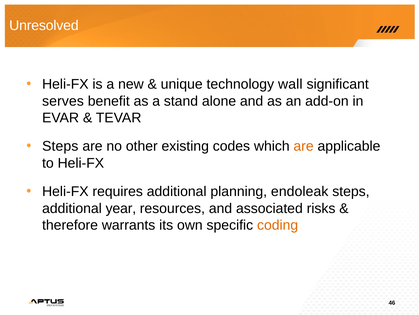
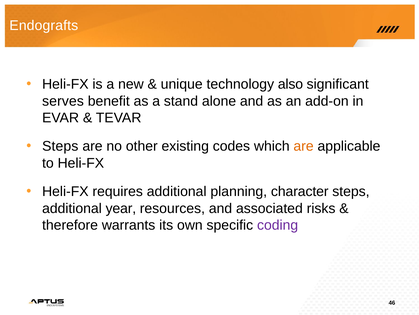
Unresolved: Unresolved -> Endografts
wall: wall -> also
endoleak: endoleak -> character
coding colour: orange -> purple
